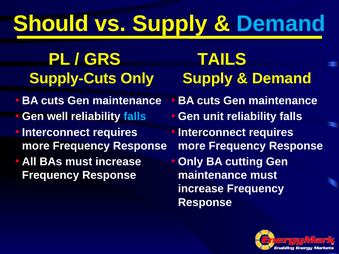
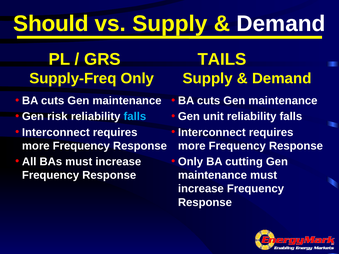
Demand at (281, 24) colour: light blue -> white
Supply-Cuts: Supply-Cuts -> Supply-Freq
well: well -> risk
